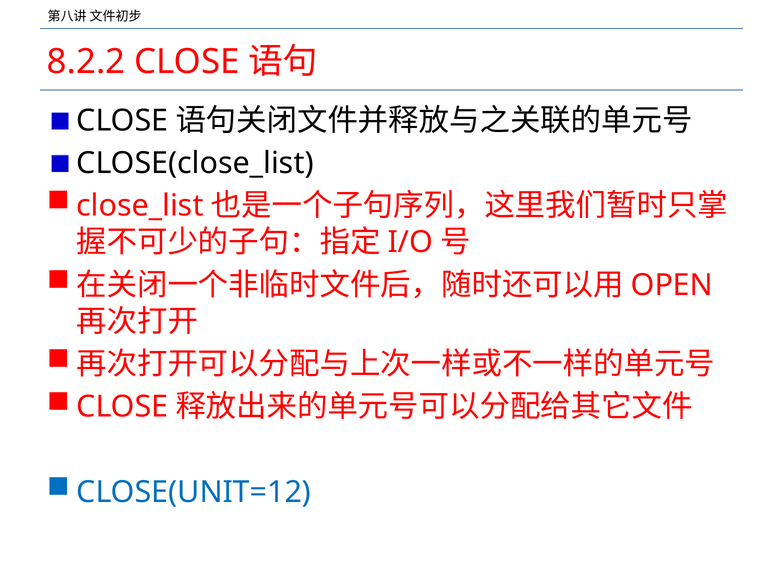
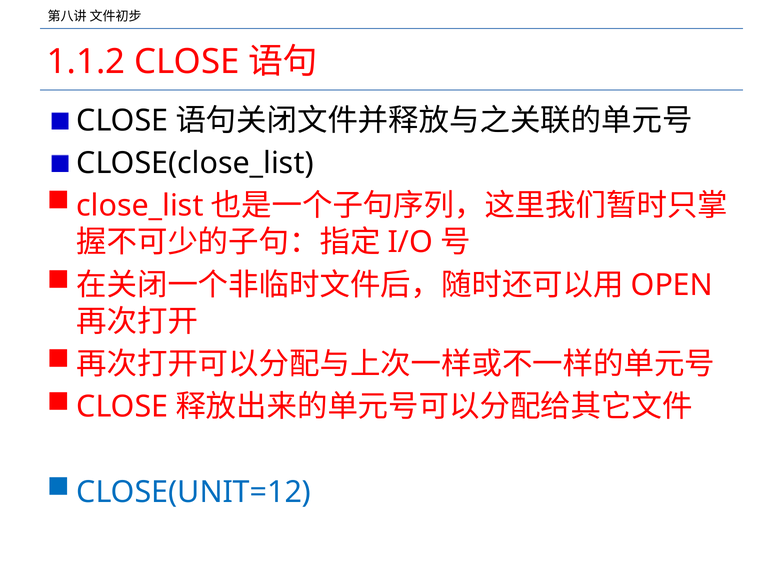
8.2.2: 8.2.2 -> 1.1.2
